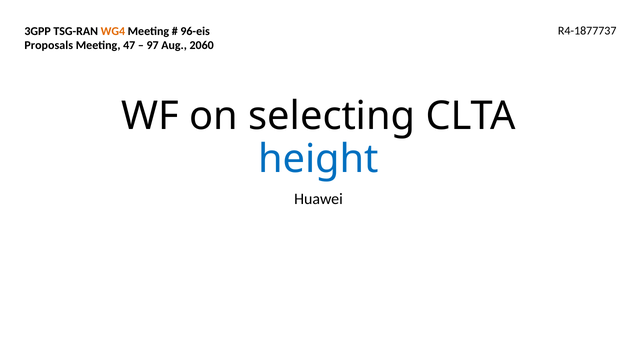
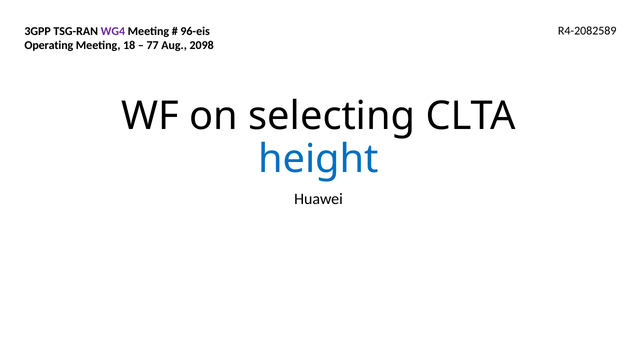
R4-1877737: R4-1877737 -> R4-2082589
WG4 colour: orange -> purple
Proposals: Proposals -> Operating
47: 47 -> 18
97: 97 -> 77
2060: 2060 -> 2098
